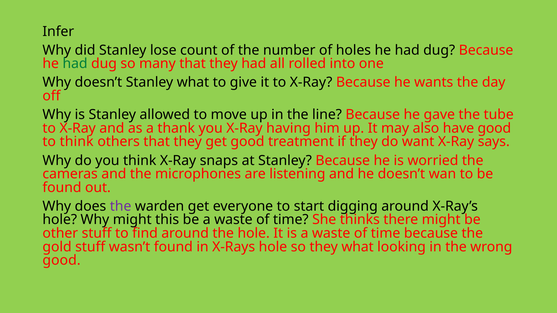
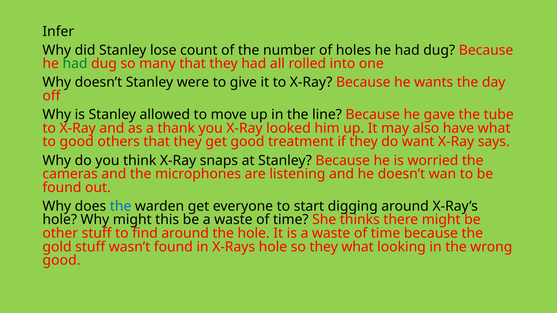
Stanley what: what -> were
having: having -> looked
have good: good -> what
to think: think -> good
the at (121, 206) colour: purple -> blue
